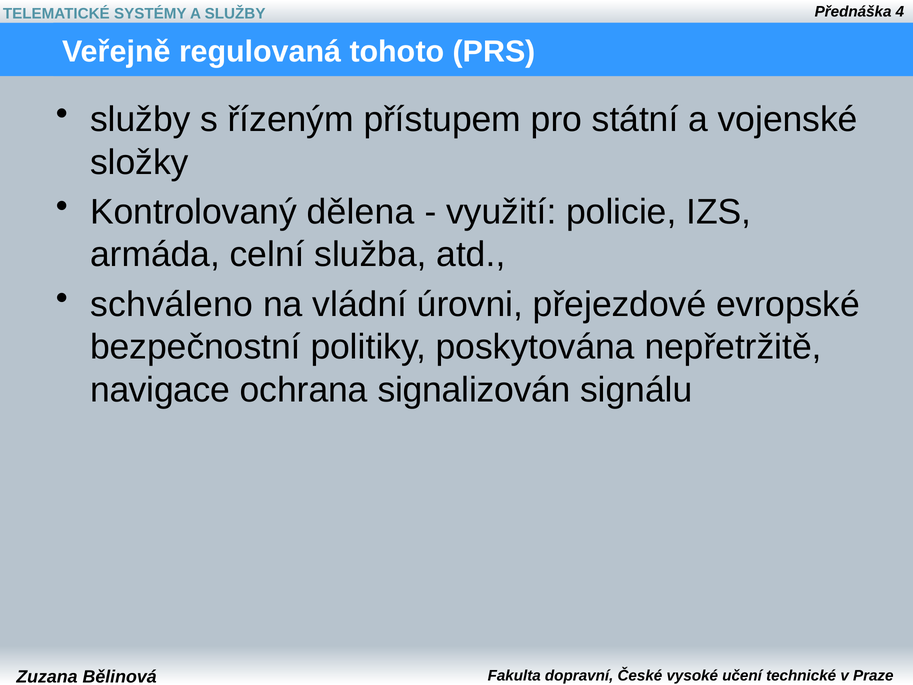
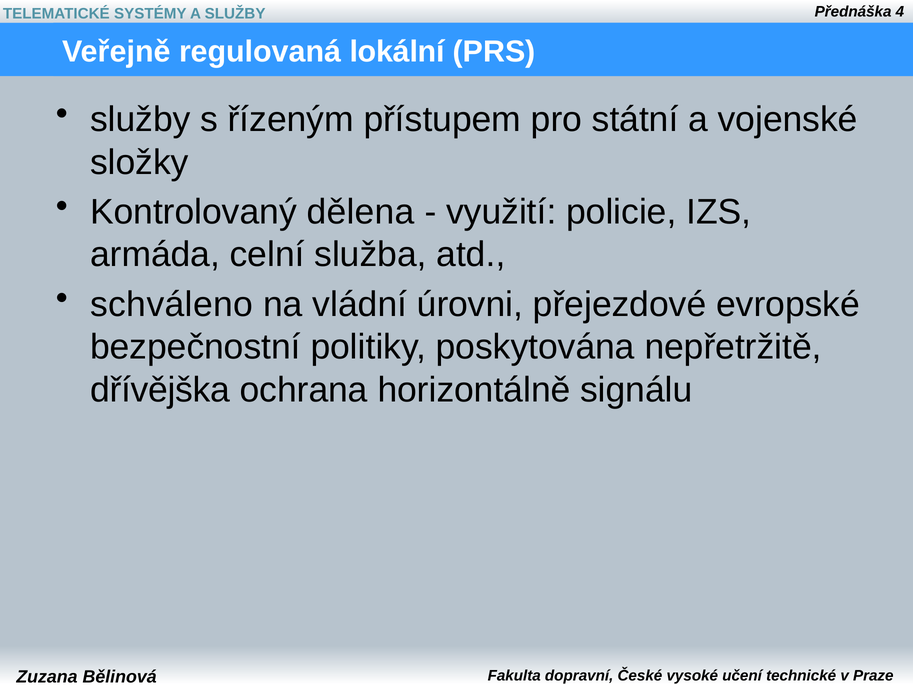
tohoto: tohoto -> lokální
navigace: navigace -> dřívějška
signalizován: signalizován -> horizontálně
